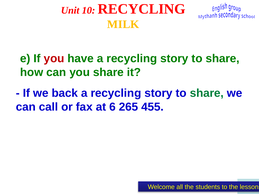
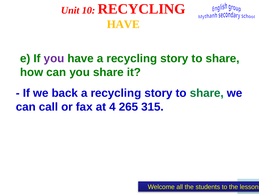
MILK at (123, 24): MILK -> HAVE
you at (54, 59) colour: red -> purple
6: 6 -> 4
455: 455 -> 315
